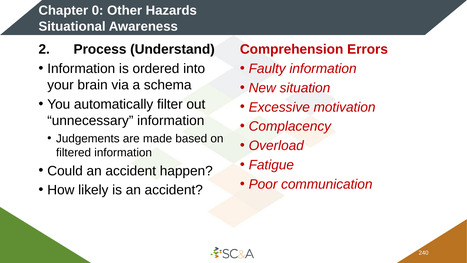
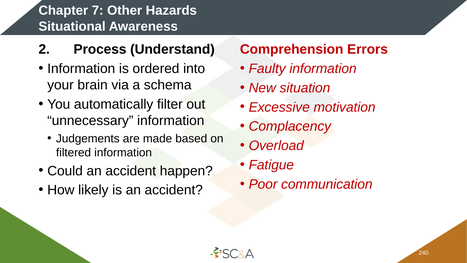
0: 0 -> 7
